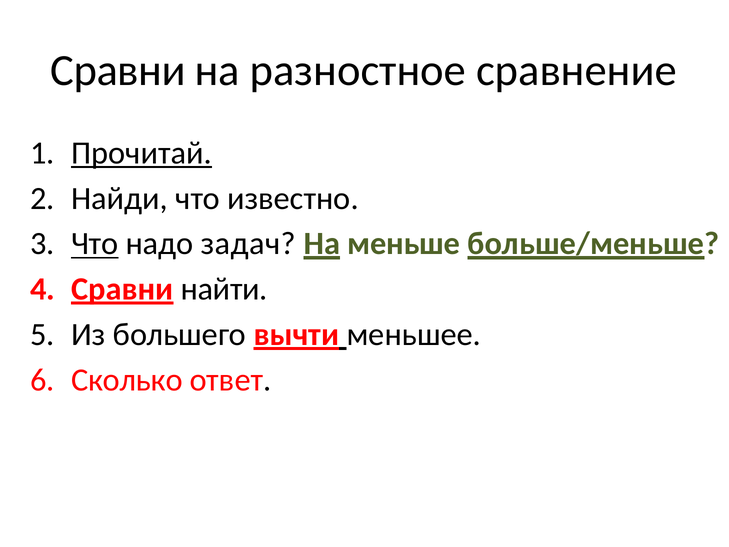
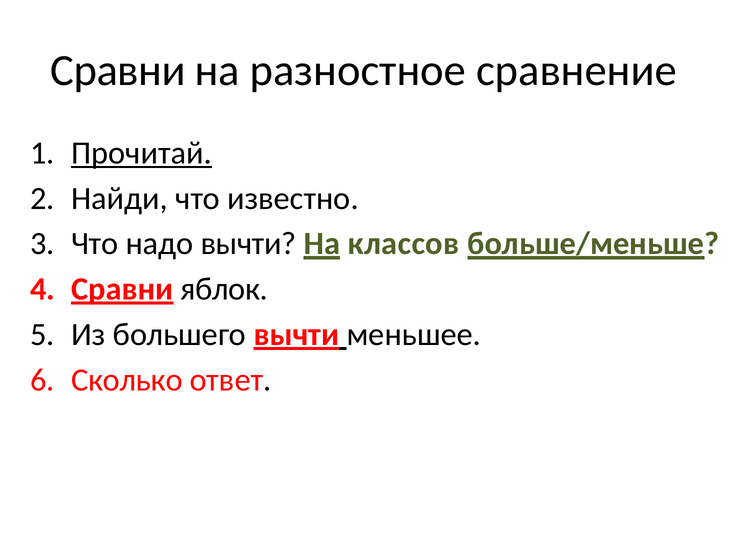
Что at (95, 244) underline: present -> none
надо задач: задач -> вычти
меньше: меньше -> классов
найти: найти -> яблок
